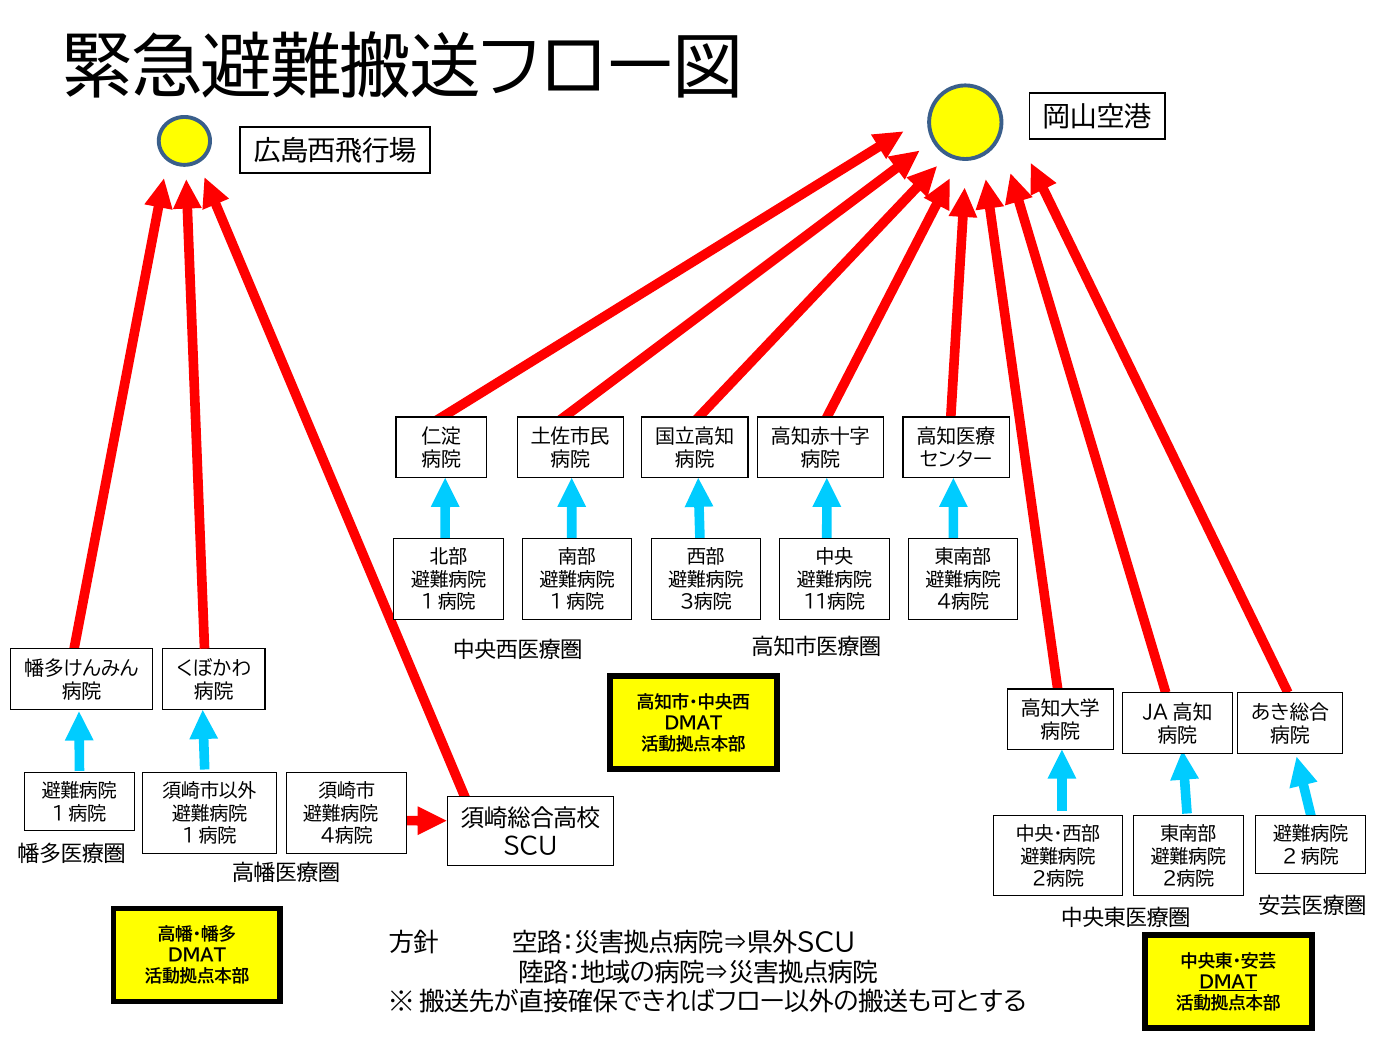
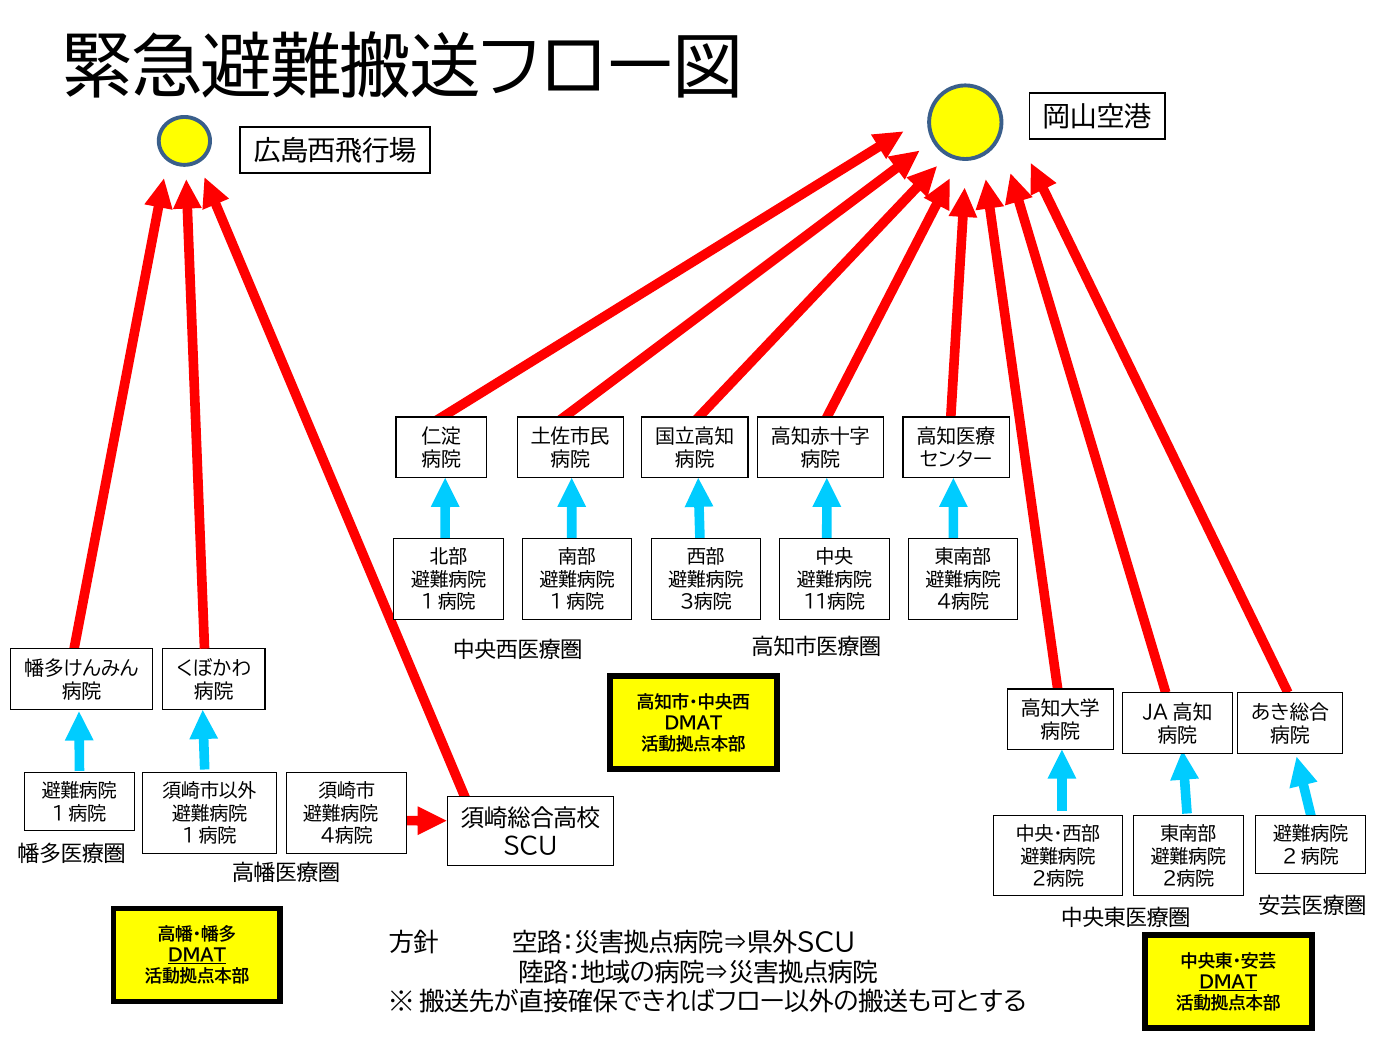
DMAT at (197, 956) underline: none -> present
